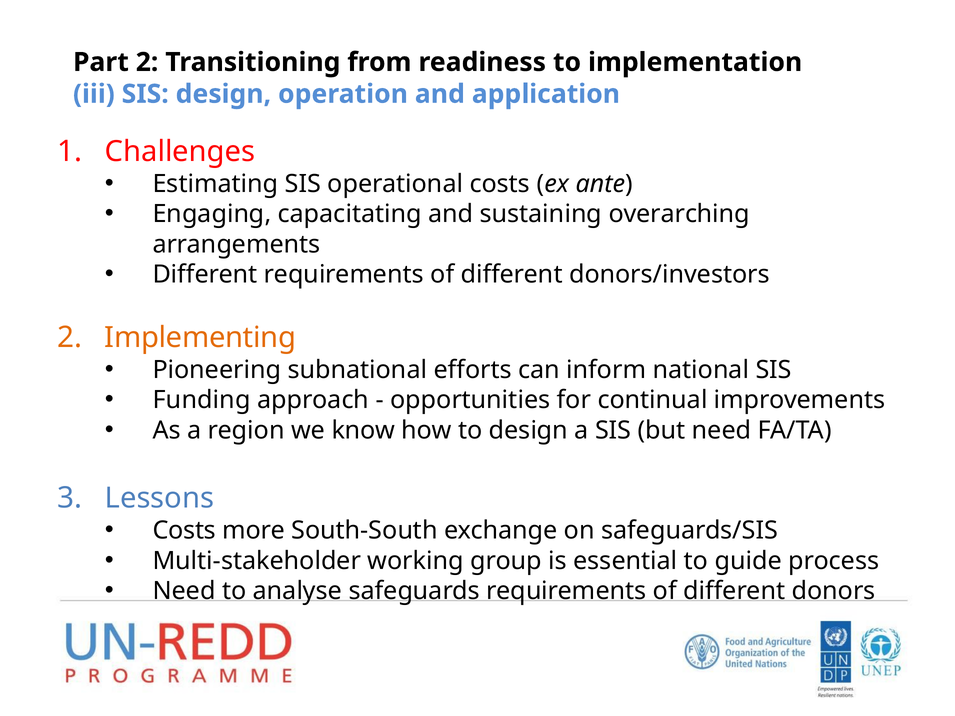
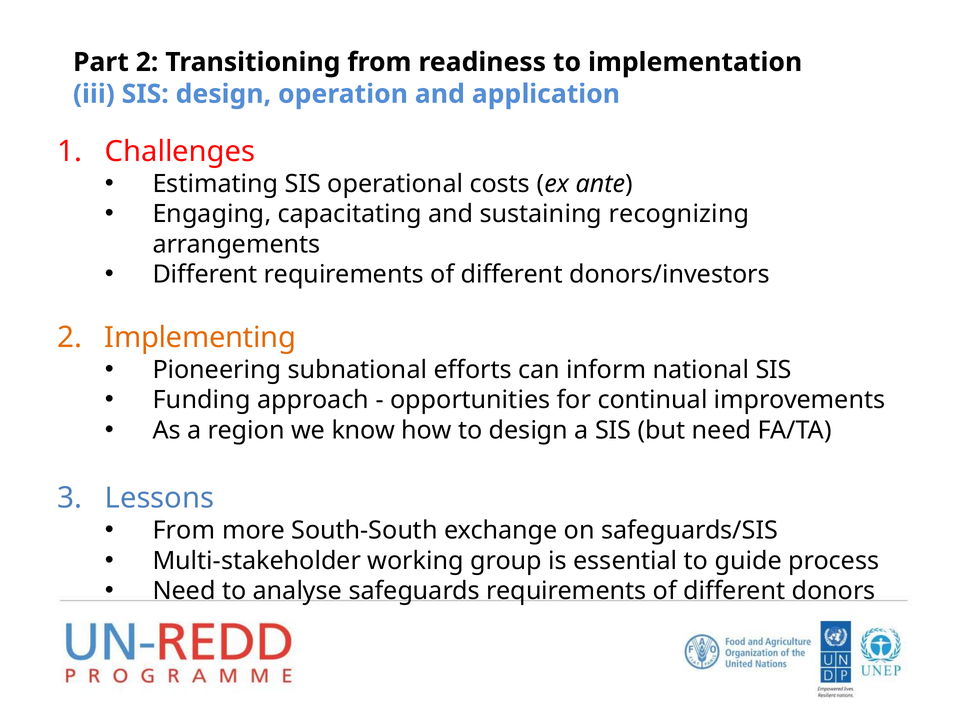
overarching: overarching -> recognizing
Costs at (184, 531): Costs -> From
